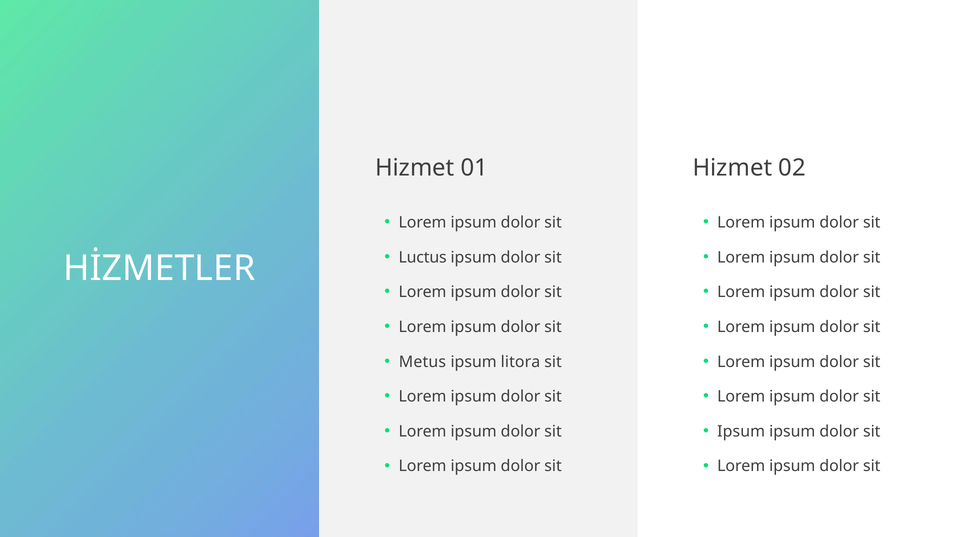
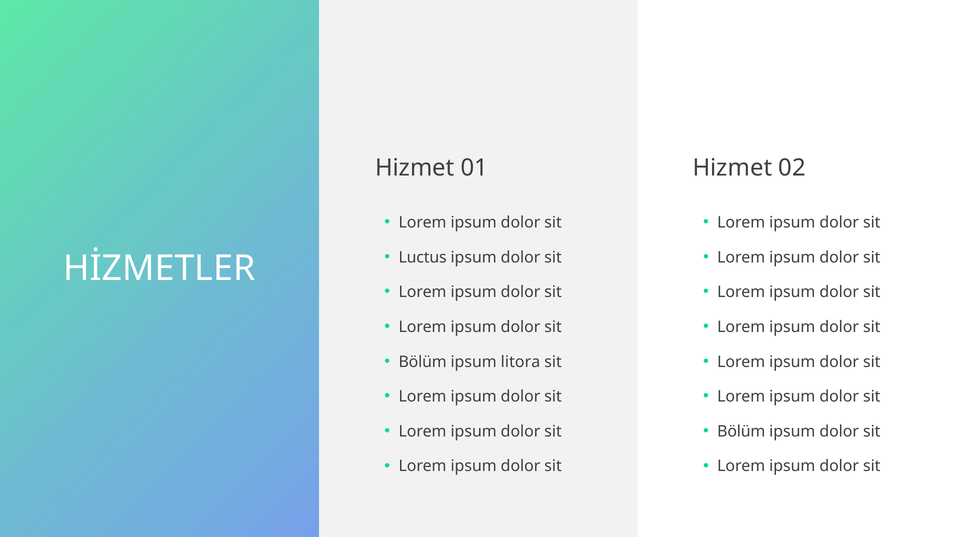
Metus at (422, 362): Metus -> Bölüm
Ipsum at (741, 432): Ipsum -> Bölüm
